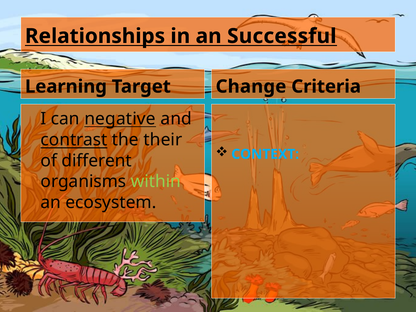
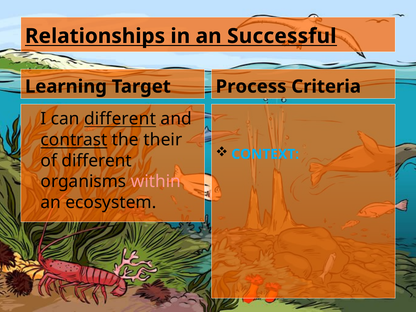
Change: Change -> Process
can negative: negative -> different
within colour: light green -> pink
